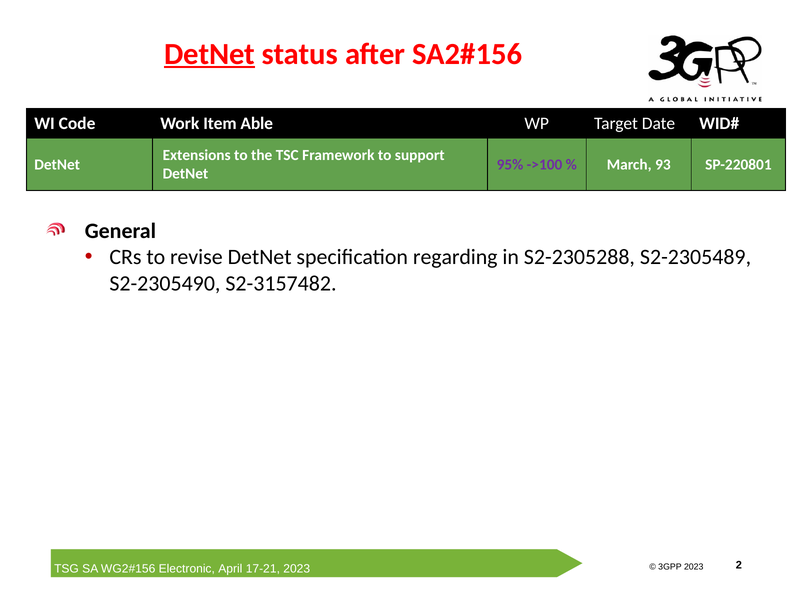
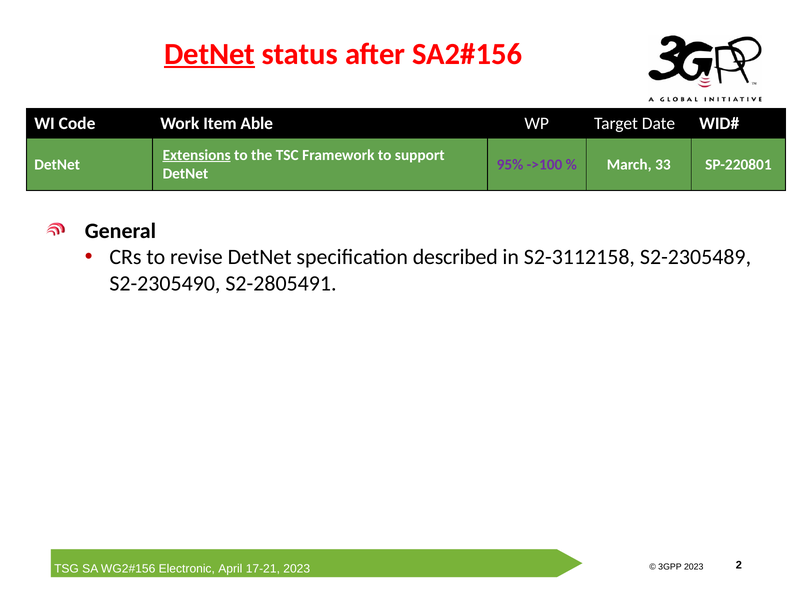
Extensions underline: none -> present
93: 93 -> 33
regarding: regarding -> described
S2-2305288: S2-2305288 -> S2-3112158
S2-3157482: S2-3157482 -> S2-2805491
